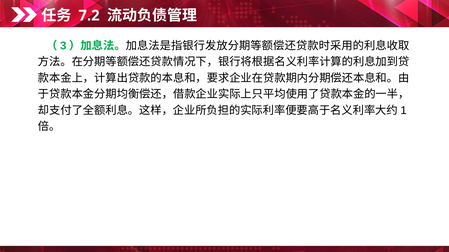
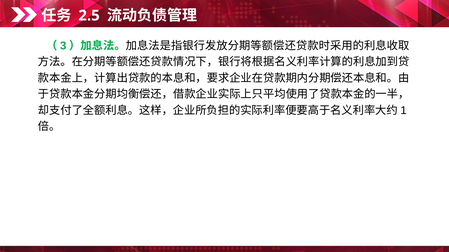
7.2: 7.2 -> 2.5
